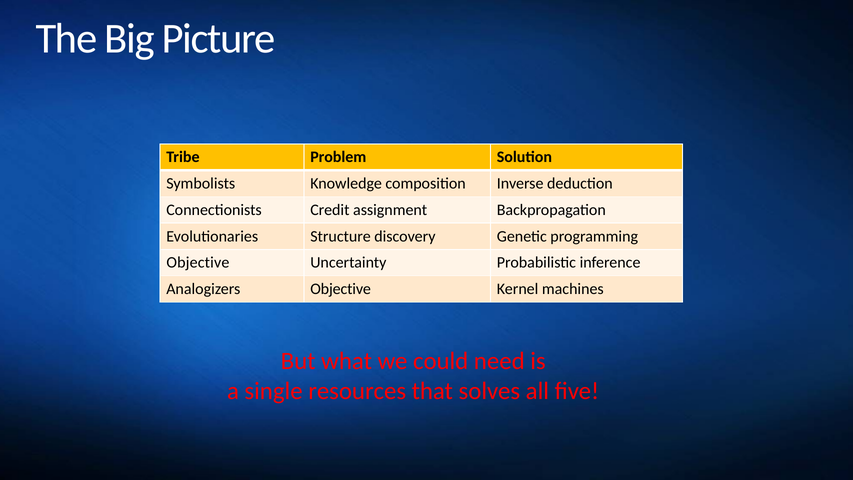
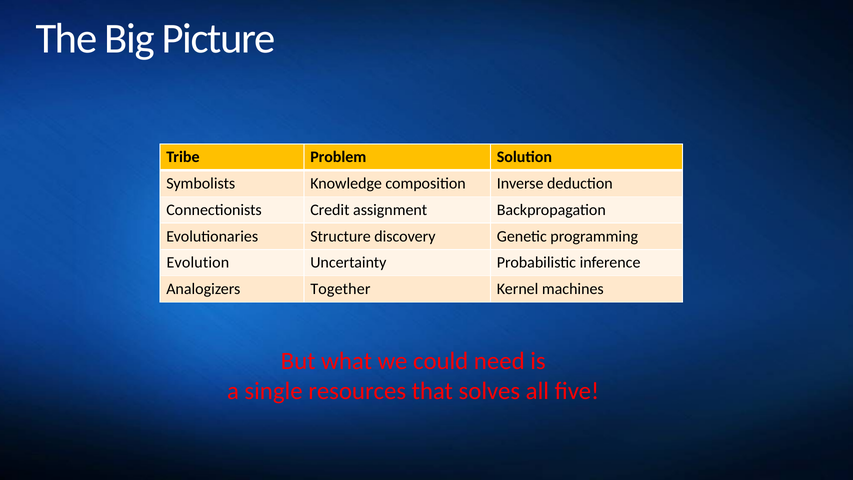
Objective at (198, 262): Objective -> Evolution
Analogizers Objective: Objective -> Together
